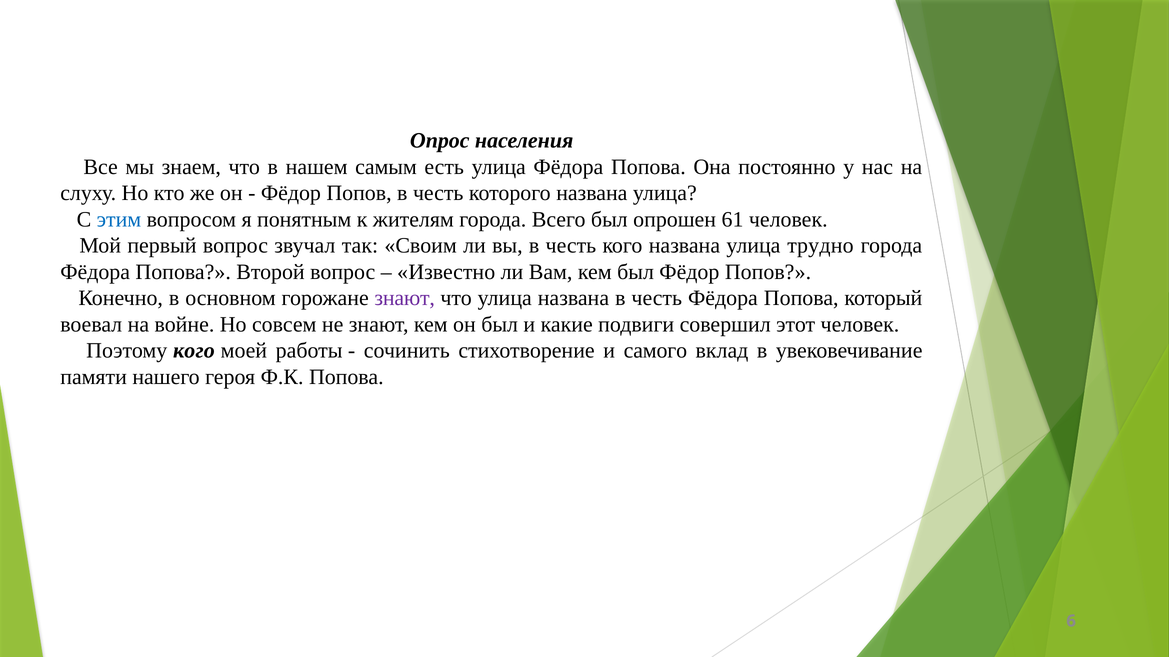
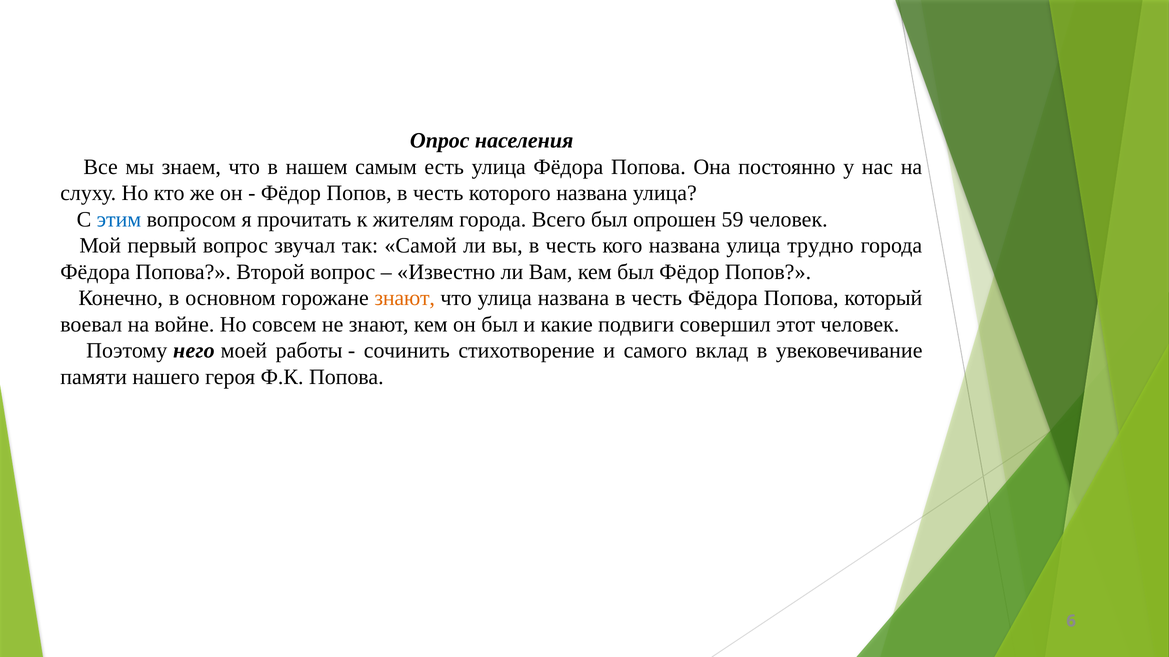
понятным: понятным -> прочитать
61: 61 -> 59
Своим: Своим -> Самой
знают at (405, 298) colour: purple -> orange
Поэтому кого: кого -> него
